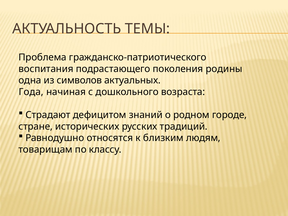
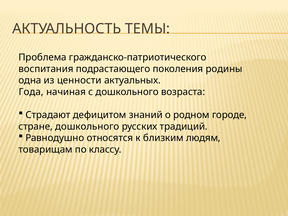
символов: символов -> ценности
стране исторических: исторических -> дошкольного
